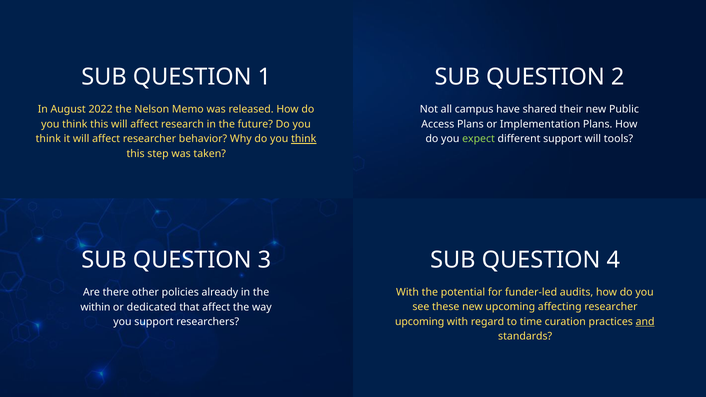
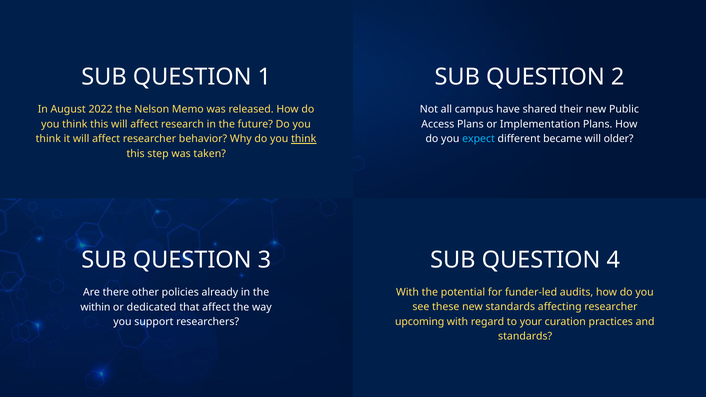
expect colour: light green -> light blue
different support: support -> became
tools: tools -> older
new upcoming: upcoming -> standards
time: time -> your
and underline: present -> none
